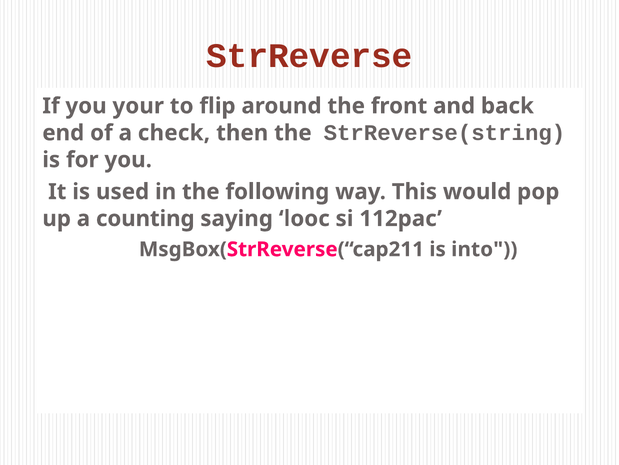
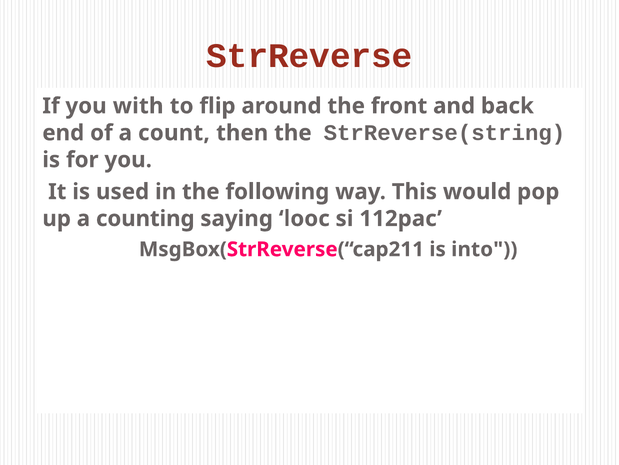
your: your -> with
check: check -> count
